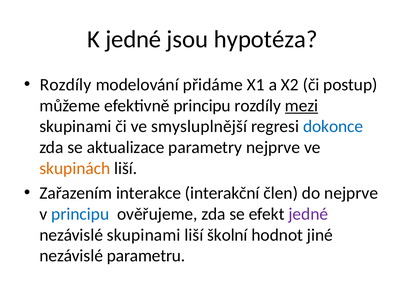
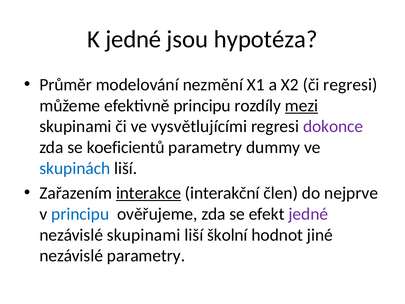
Rozdíly at (66, 85): Rozdíly -> Průměr
přidáme: přidáme -> nezmění
či postup: postup -> regresi
smysluplnější: smysluplnější -> vysvětlujícími
dokonce colour: blue -> purple
aktualizace: aktualizace -> koeficientů
parametry nejprve: nejprve -> dummy
skupinách colour: orange -> blue
interakce underline: none -> present
nezávislé parametru: parametru -> parametry
